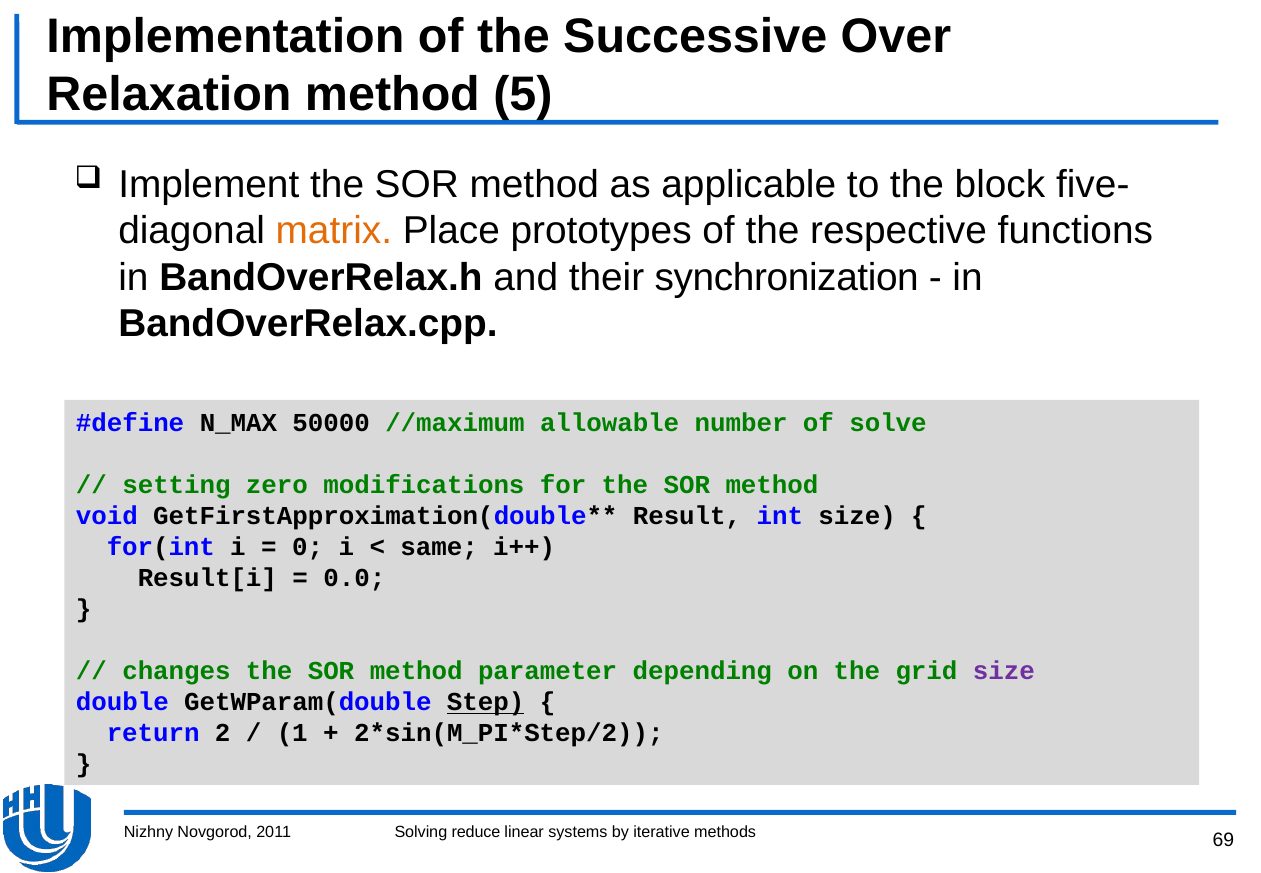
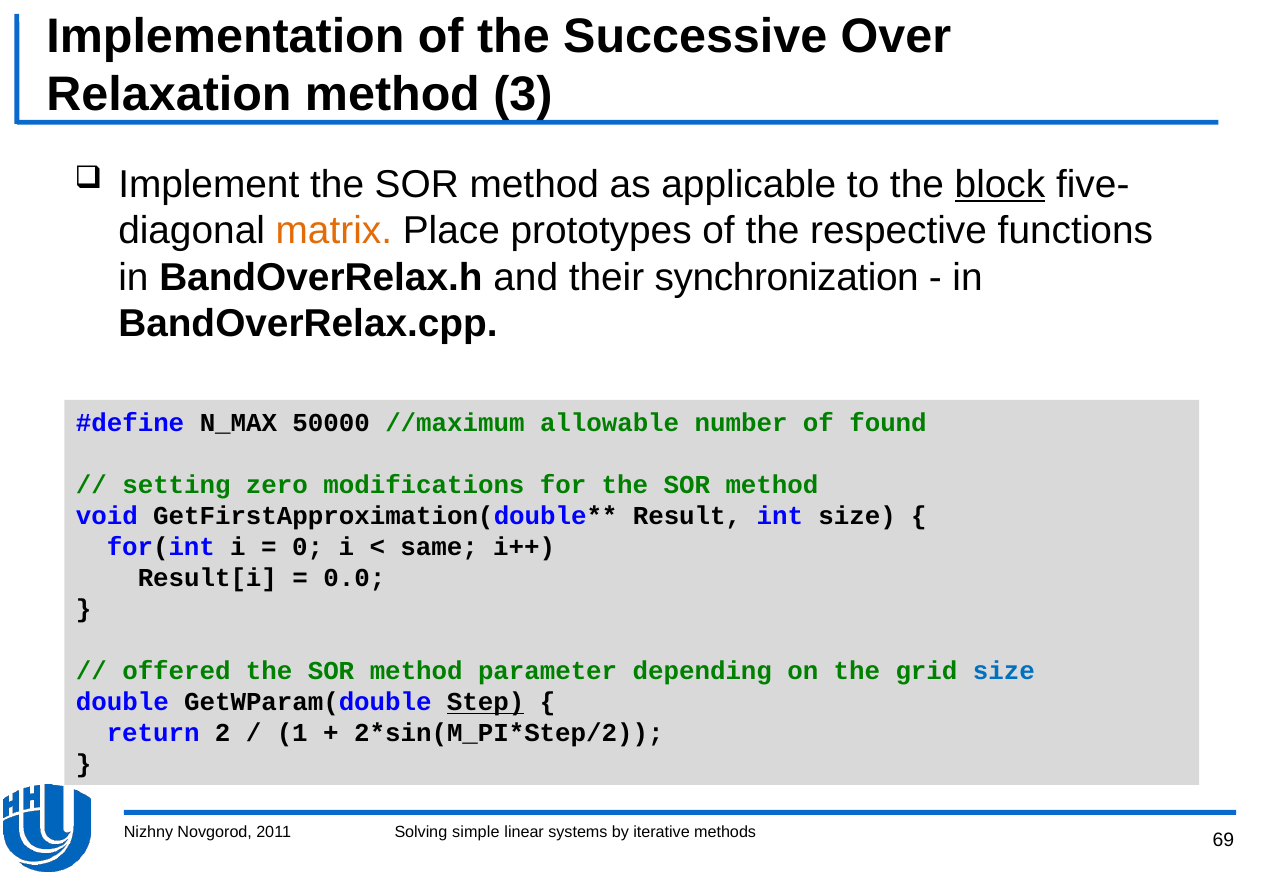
5: 5 -> 3
block underline: none -> present
solve: solve -> found
changes: changes -> offered
size at (1004, 671) colour: purple -> blue
reduce: reduce -> simple
